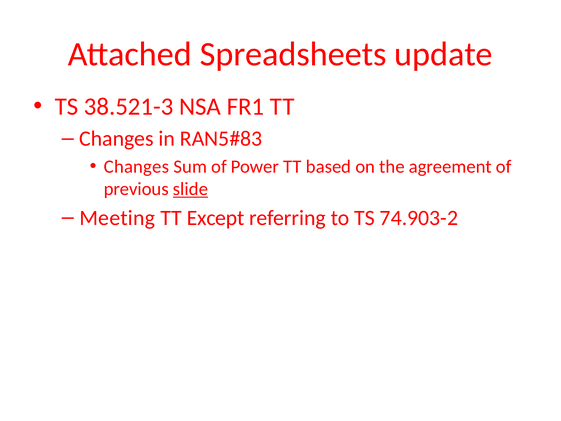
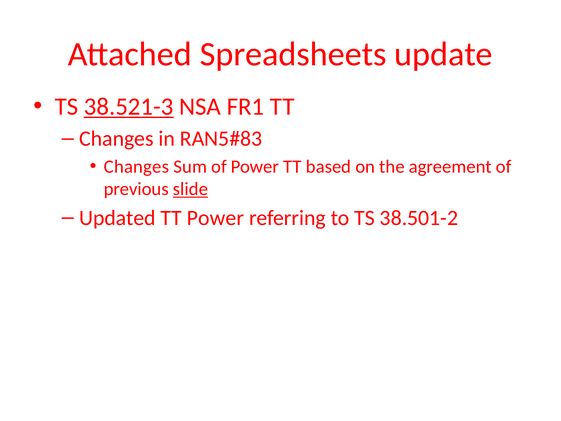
38.521-3 underline: none -> present
Meeting: Meeting -> Updated
TT Except: Except -> Power
74.903-2: 74.903-2 -> 38.501-2
